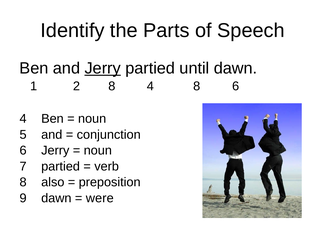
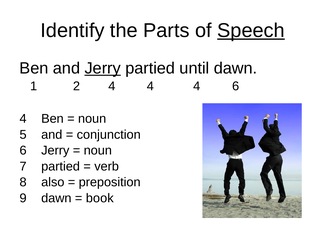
Speech underline: none -> present
2 8: 8 -> 4
8 at (197, 86): 8 -> 4
were: were -> book
